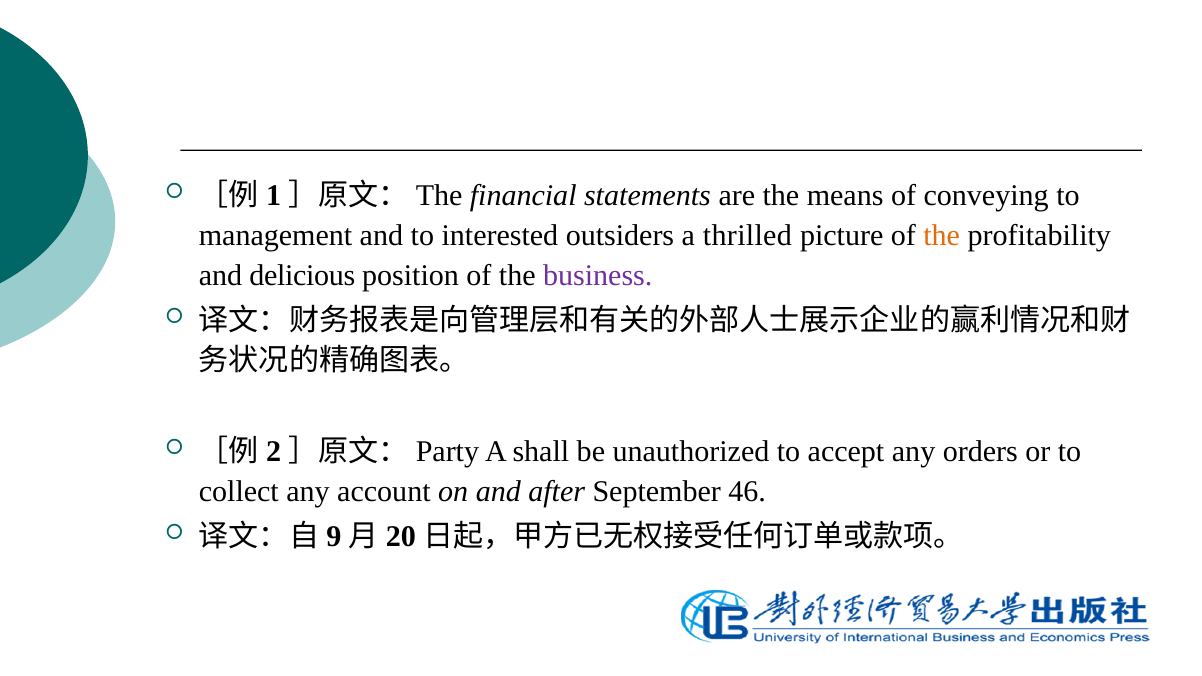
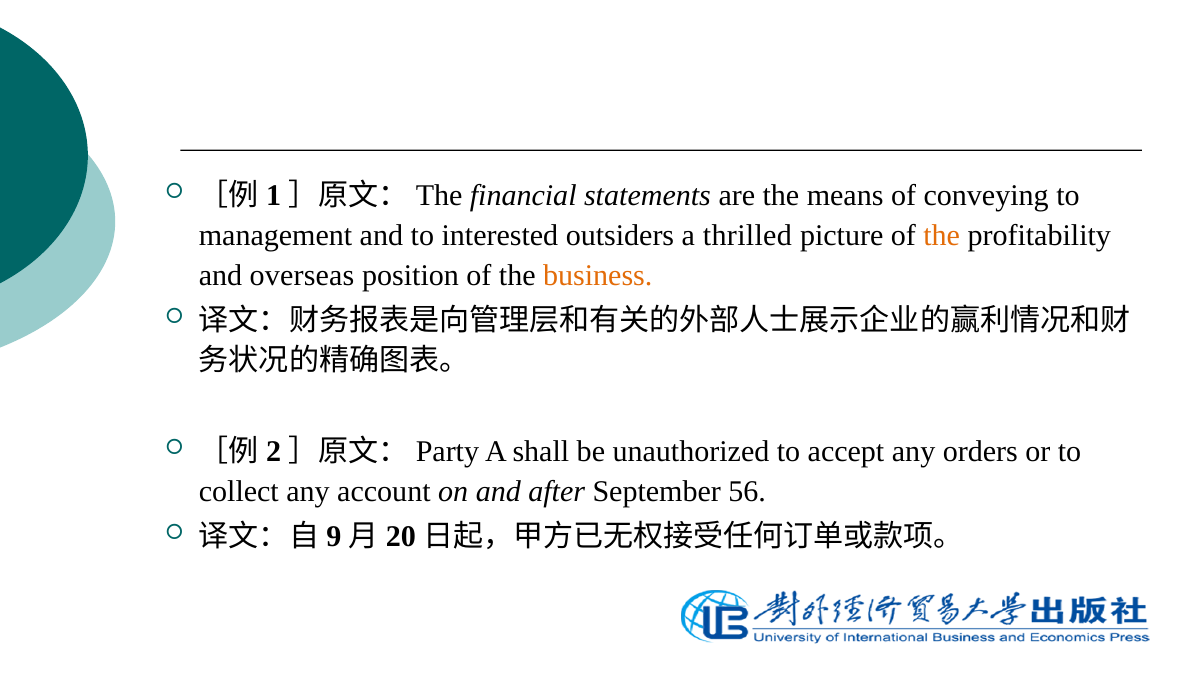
delicious: delicious -> overseas
business colour: purple -> orange
46: 46 -> 56
